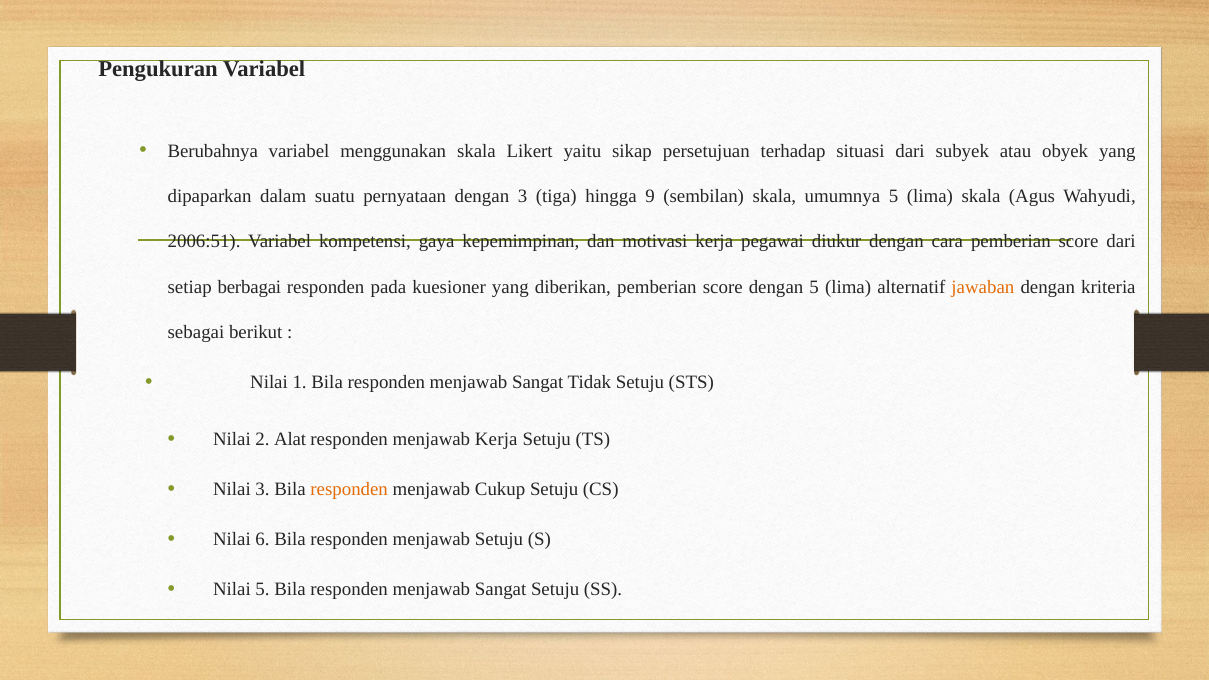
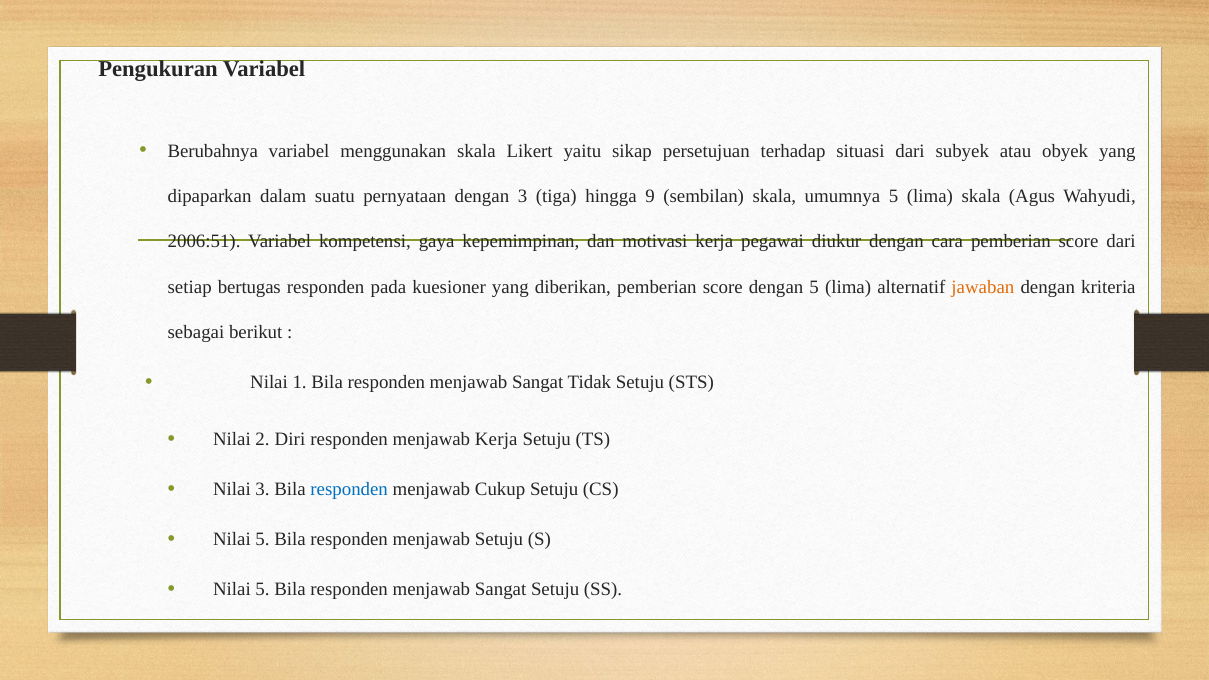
berbagai: berbagai -> bertugas
Alat: Alat -> Diri
responden at (349, 489) colour: orange -> blue
6 at (263, 539): 6 -> 5
